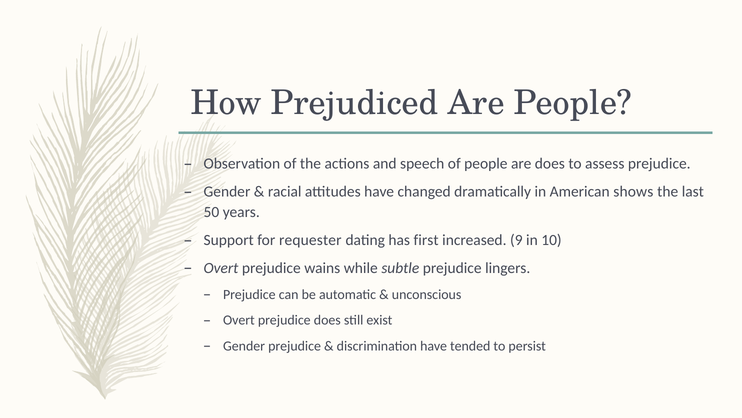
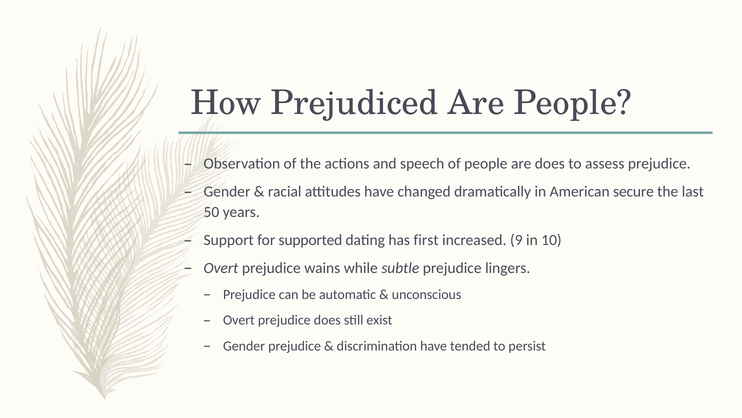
shows: shows -> secure
requester: requester -> supported
